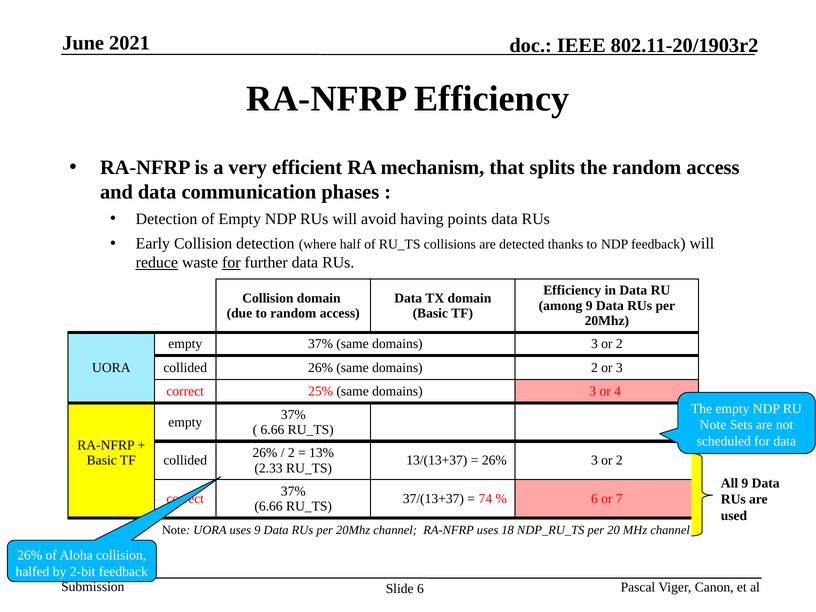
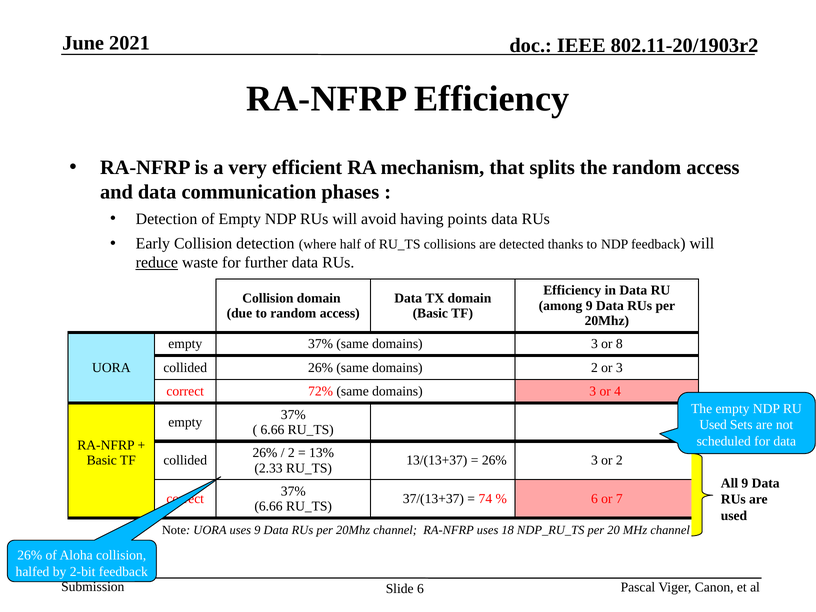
for at (231, 263) underline: present -> none
domains 3 or 2: 2 -> 8
25%: 25% -> 72%
Note at (713, 425): Note -> Used
